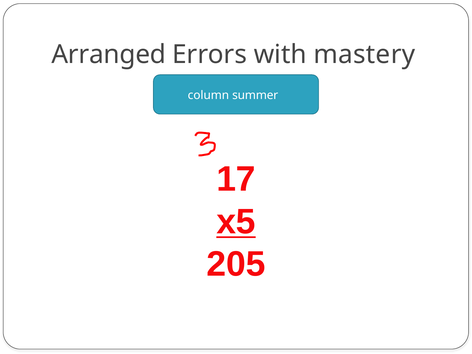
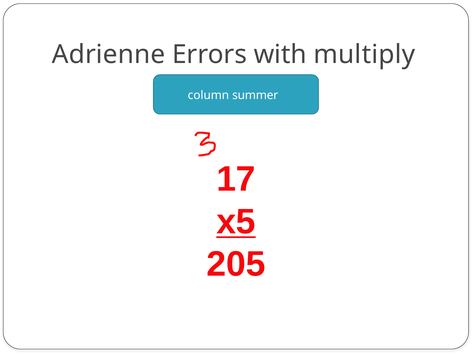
Arranged: Arranged -> Adrienne
mastery: mastery -> multiply
